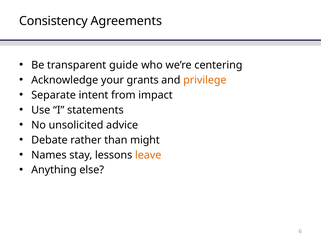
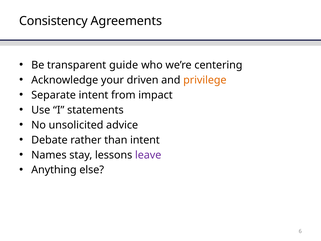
grants: grants -> driven
than might: might -> intent
leave colour: orange -> purple
